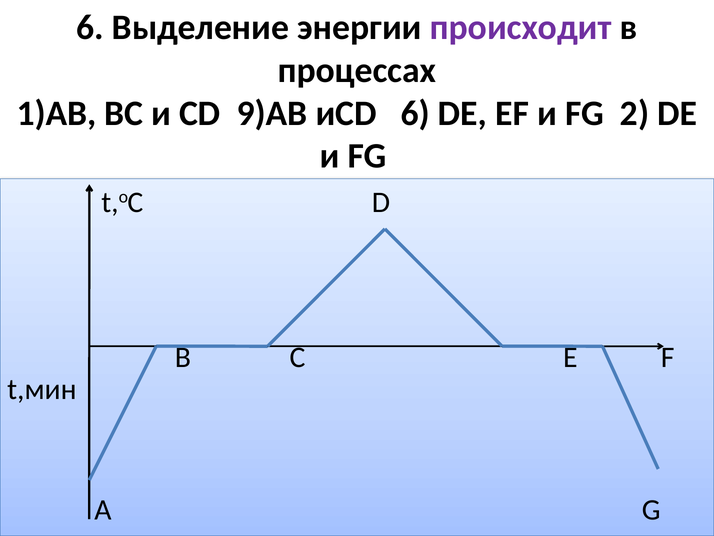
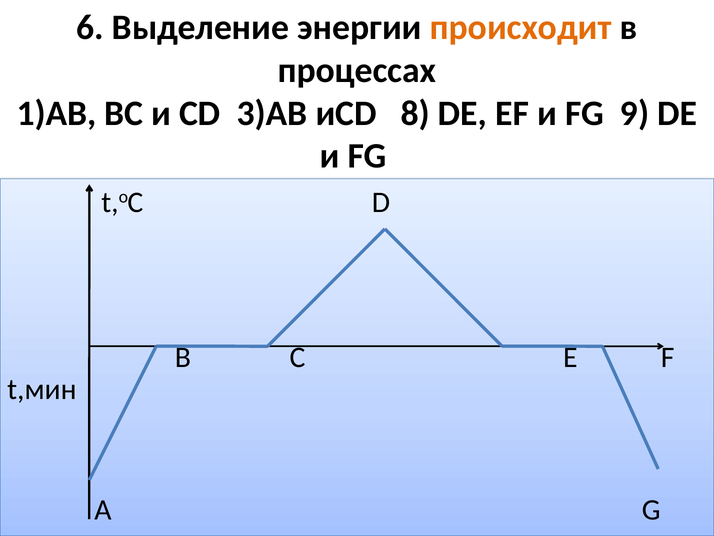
происходит colour: purple -> orange
9)AB: 9)AB -> 3)AB
иCD 6: 6 -> 8
2: 2 -> 9
